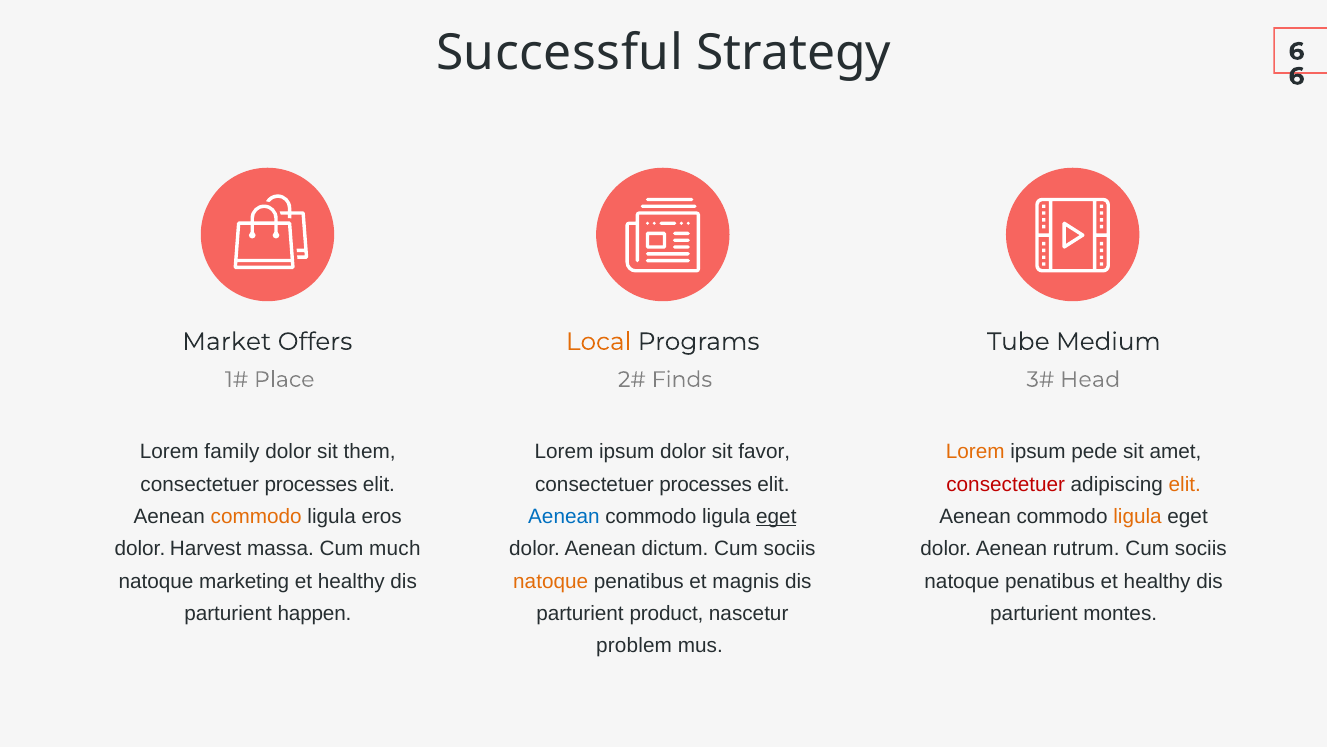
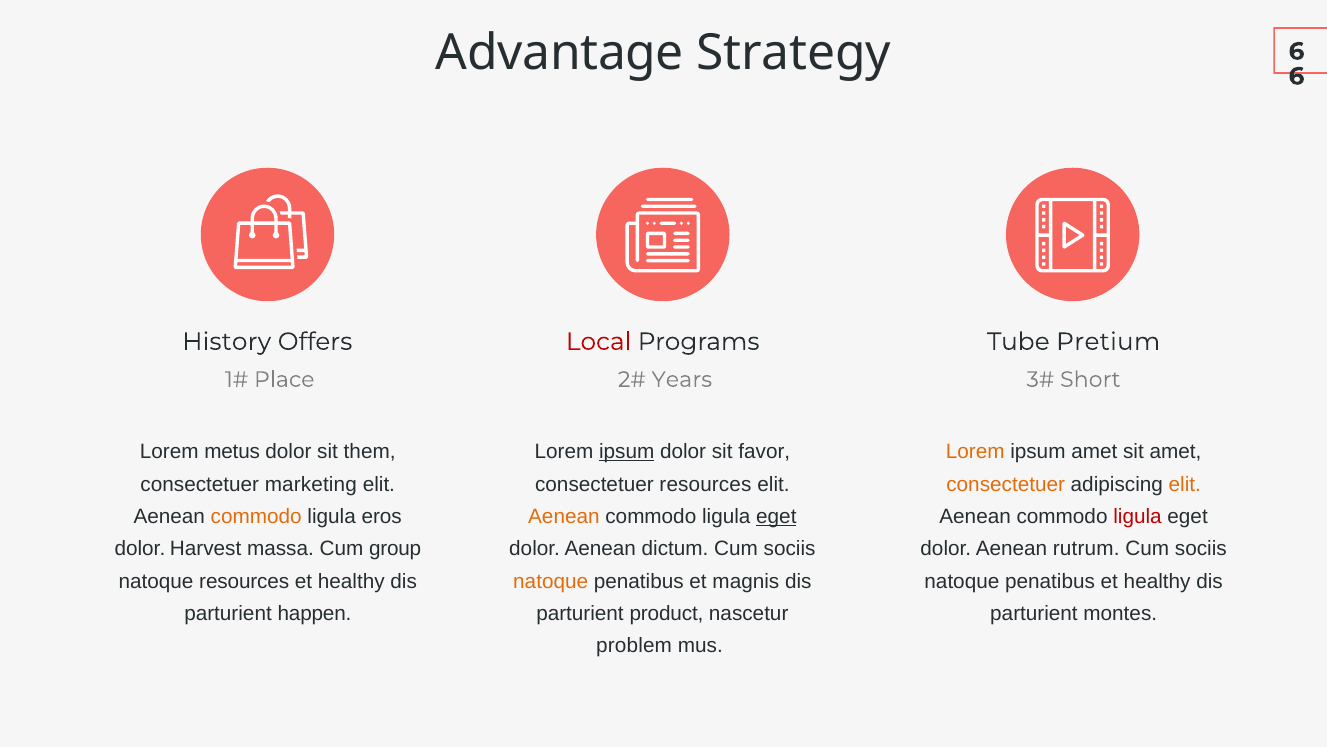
Successful: Successful -> Advantage
Market: Market -> History
Local colour: orange -> red
Medium: Medium -> Pretium
Finds: Finds -> Years
Head: Head -> Short
family: family -> metus
ipsum at (627, 452) underline: none -> present
ipsum pede: pede -> amet
processes at (311, 484): processes -> marketing
processes at (706, 484): processes -> resources
consectetuer at (1006, 484) colour: red -> orange
Aenean at (564, 516) colour: blue -> orange
ligula at (1138, 516) colour: orange -> red
much: much -> group
natoque marketing: marketing -> resources
